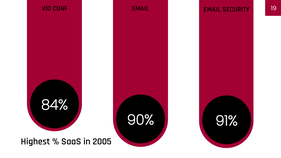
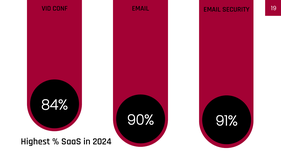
2005: 2005 -> 2024
